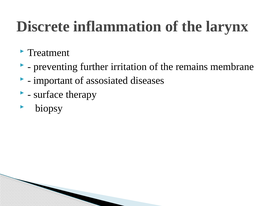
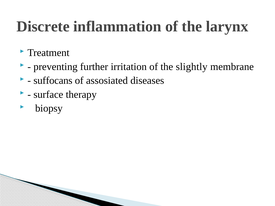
remains: remains -> slightly
important: important -> suffocans
